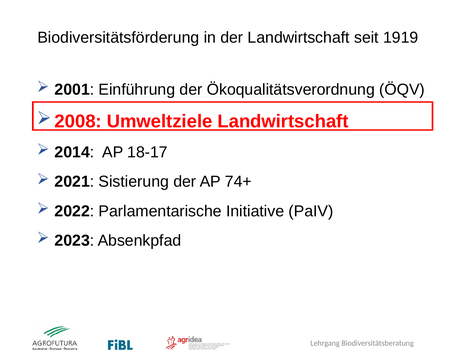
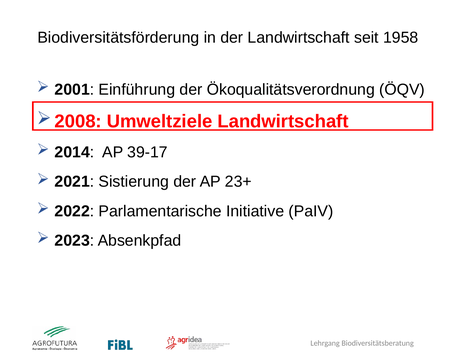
1919: 1919 -> 1958
18-17: 18-17 -> 39-17
74+: 74+ -> 23+
